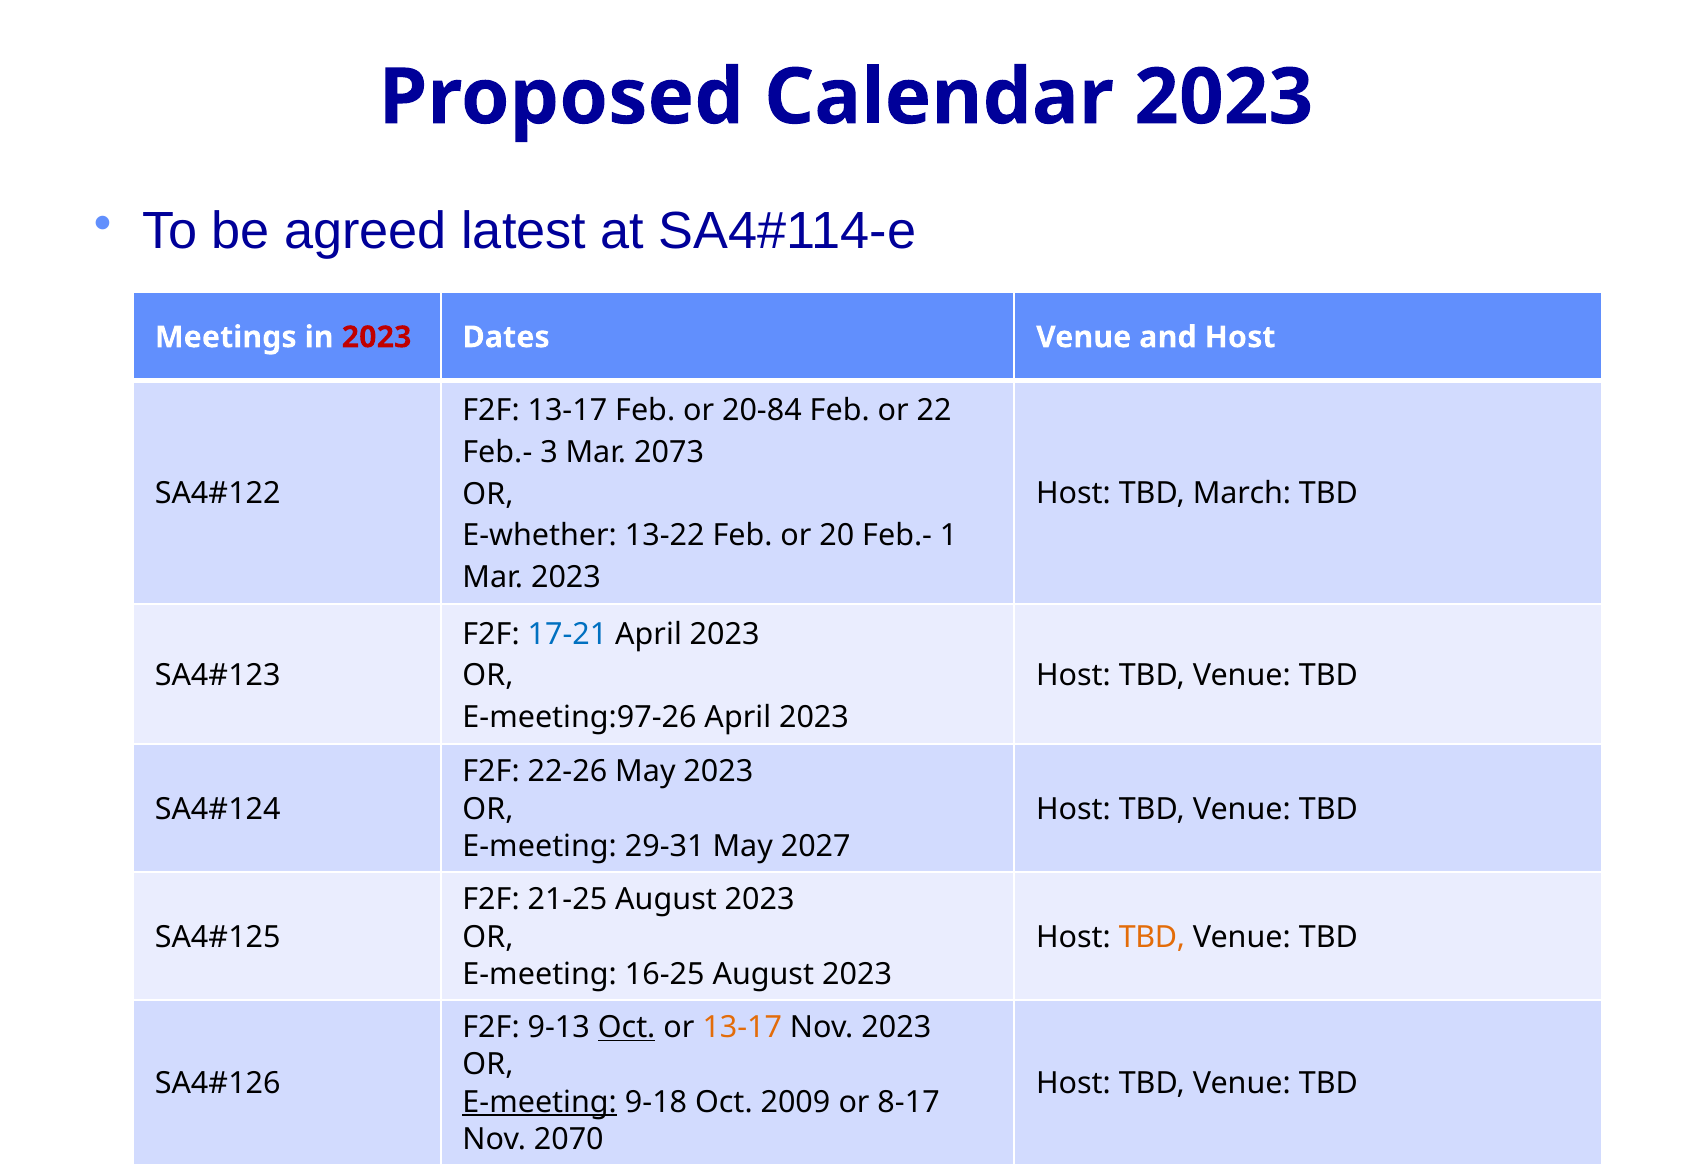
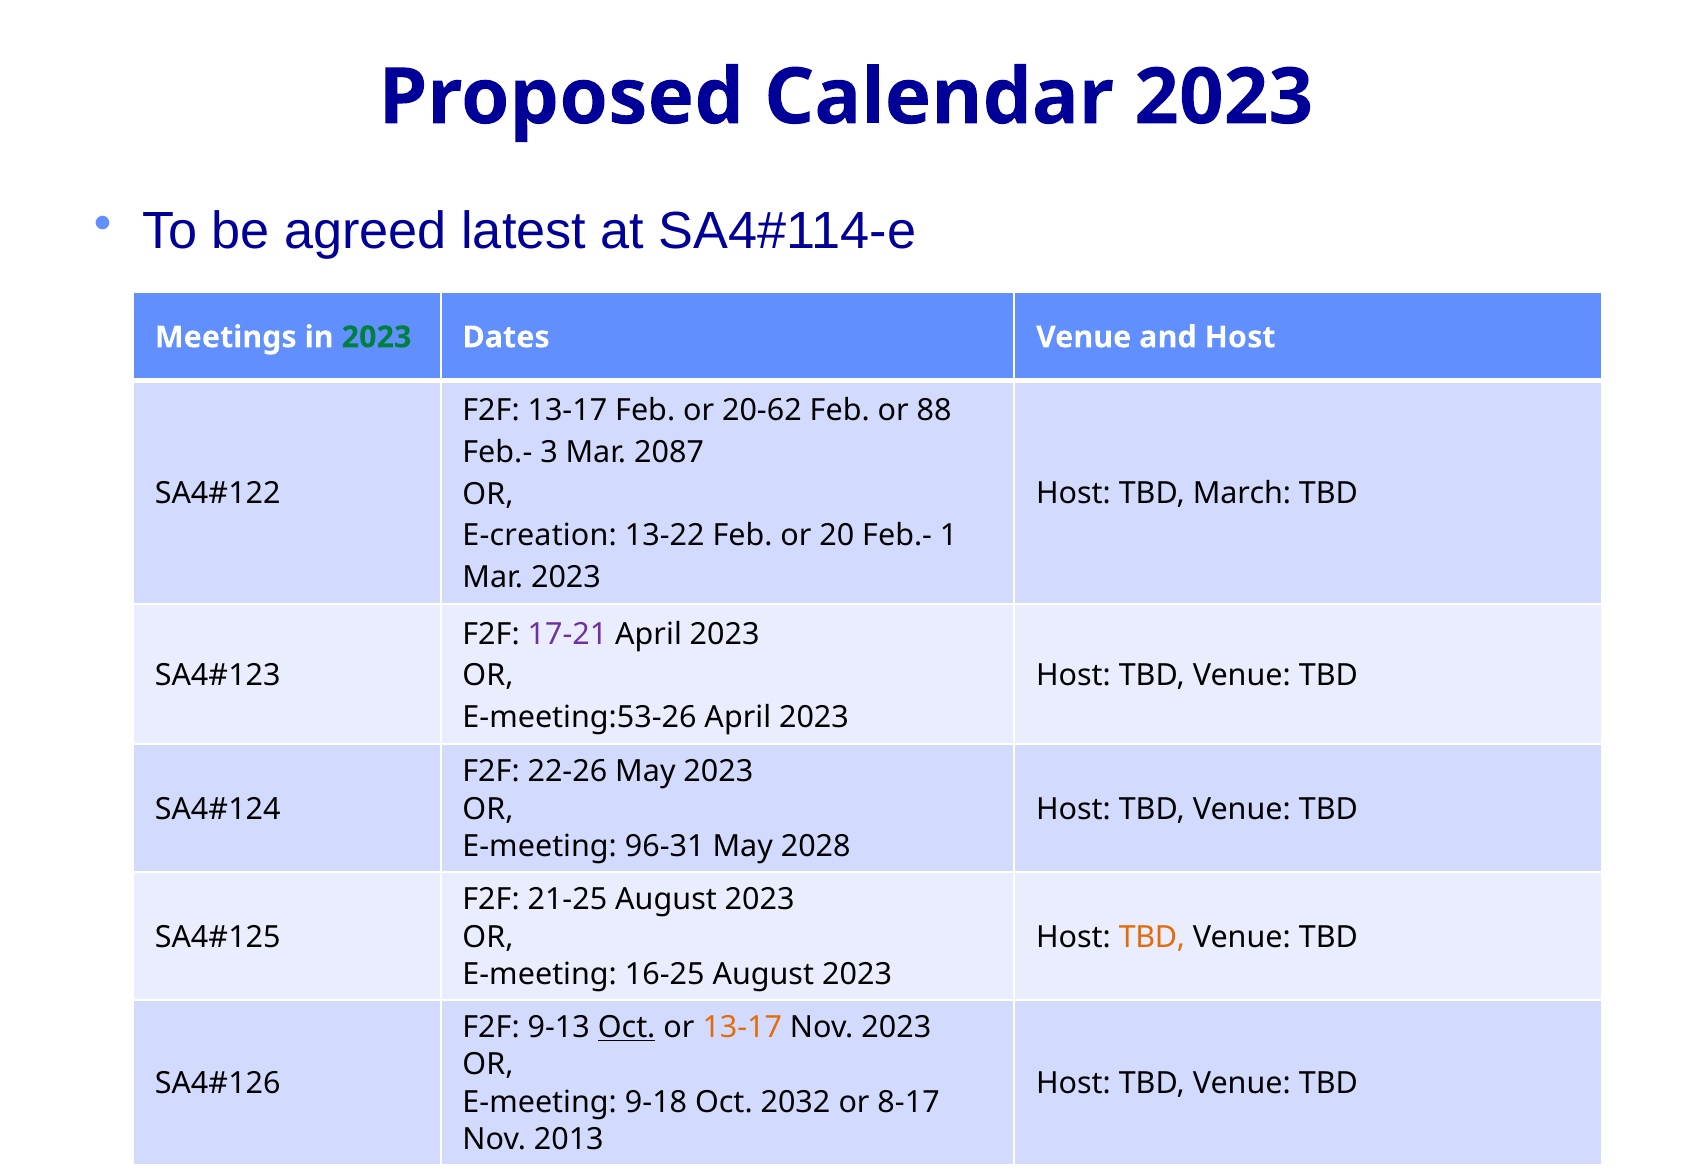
2023 at (377, 337) colour: red -> green
20-84: 20-84 -> 20-62
22: 22 -> 88
2073: 2073 -> 2087
E-whether: E-whether -> E-creation
17-21 colour: blue -> purple
E-meeting:97-26: E-meeting:97-26 -> E-meeting:53-26
29-31: 29-31 -> 96-31
2027: 2027 -> 2028
E-meeting at (540, 1102) underline: present -> none
2009: 2009 -> 2032
2070: 2070 -> 2013
